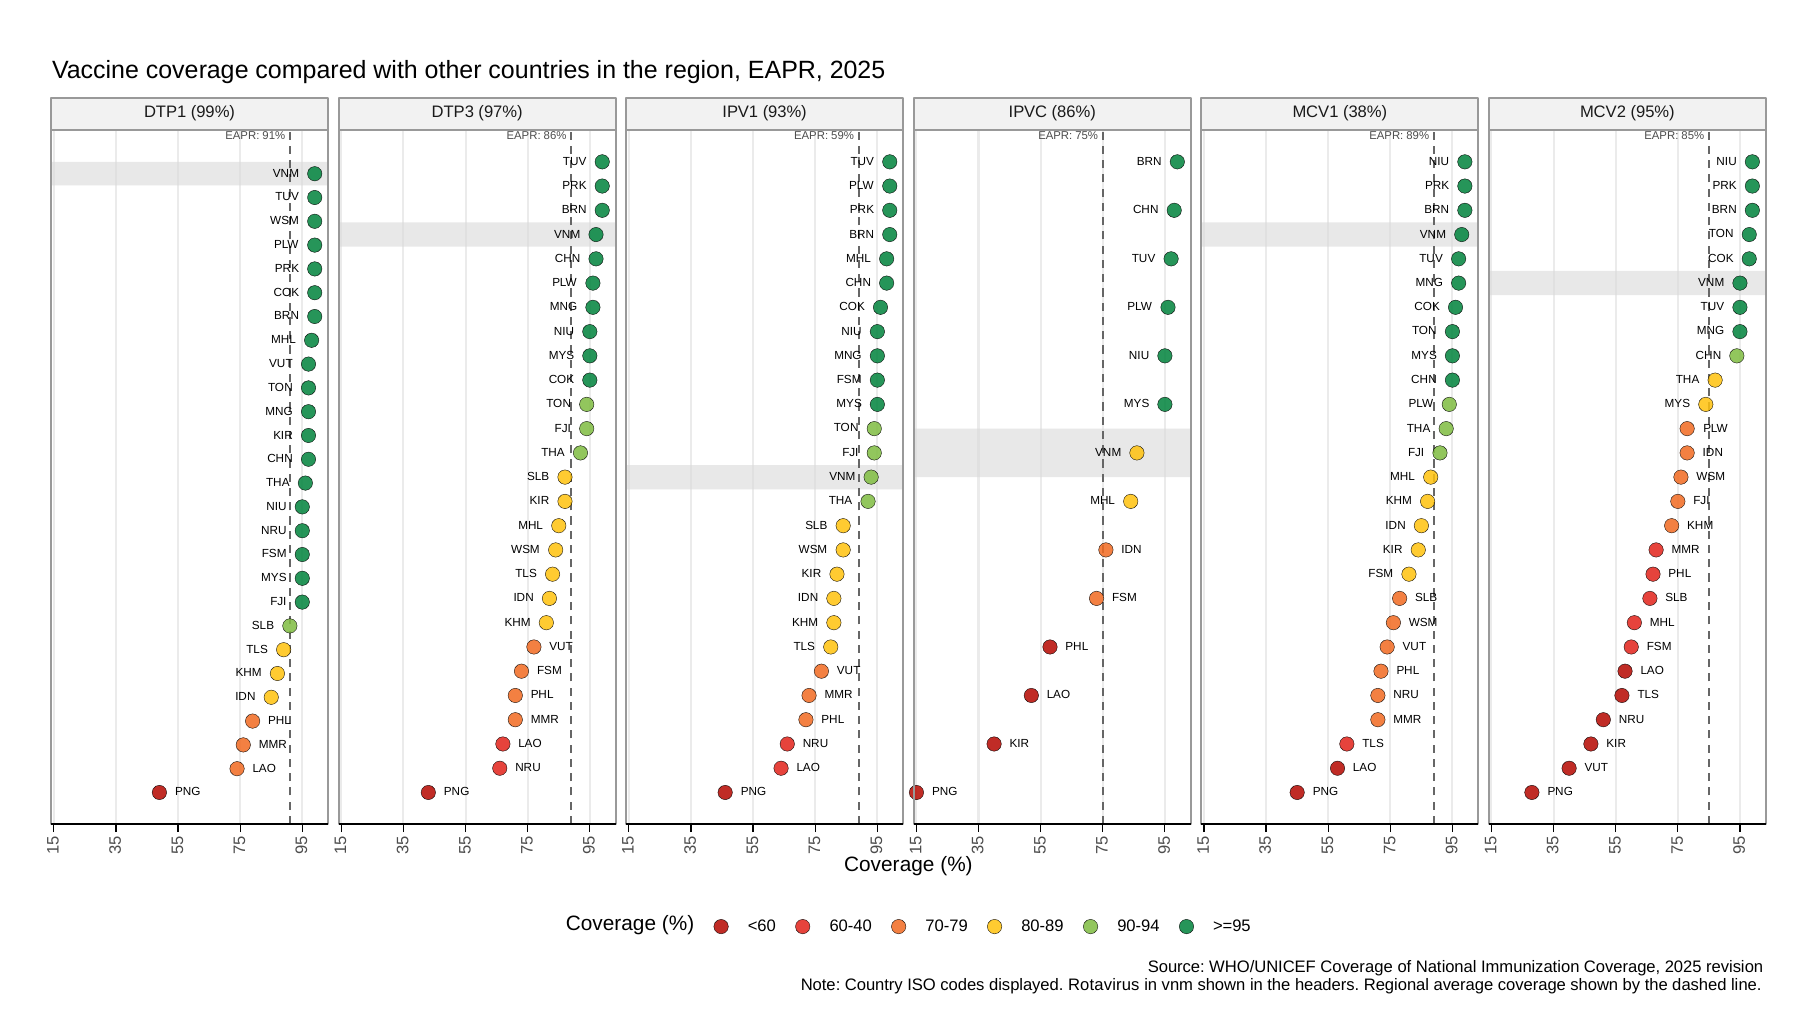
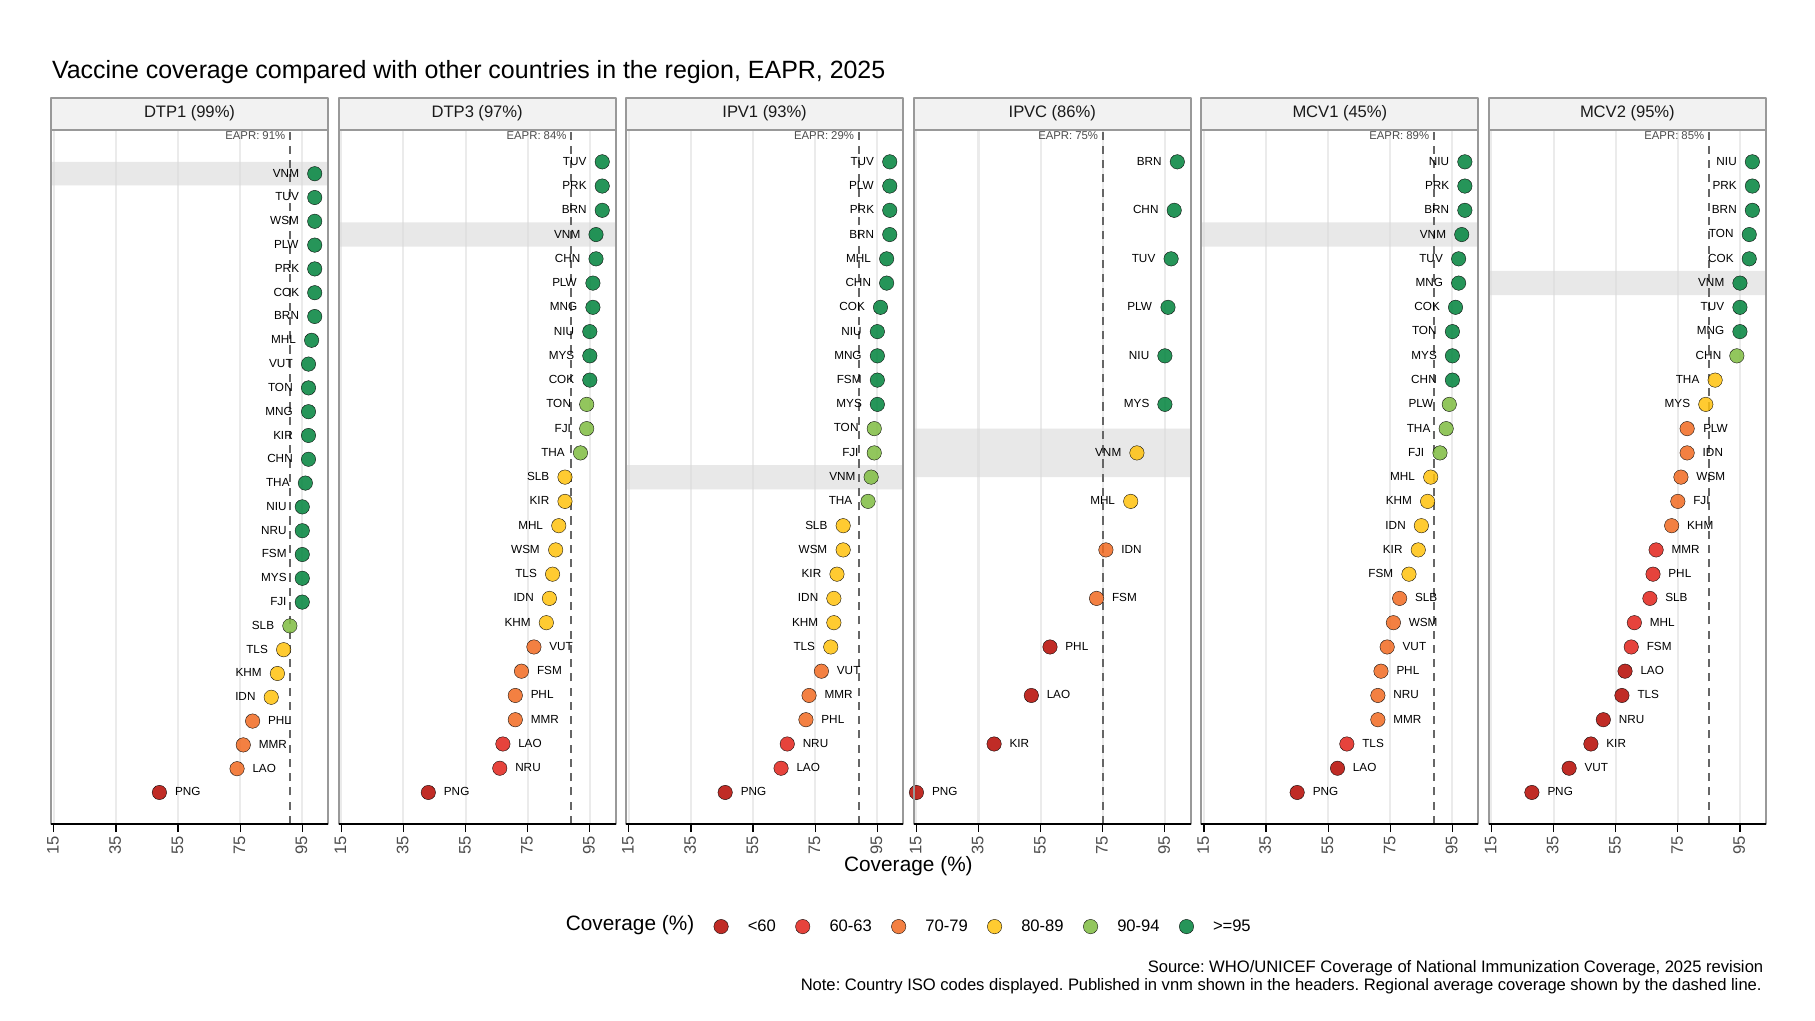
38%: 38% -> 45%
EAPR 86%: 86% -> 84%
59%: 59% -> 29%
60-40: 60-40 -> 60-63
Rotavirus: Rotavirus -> Published
